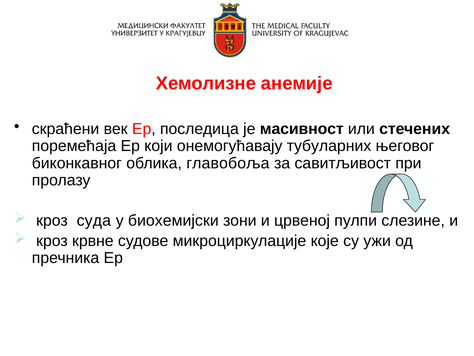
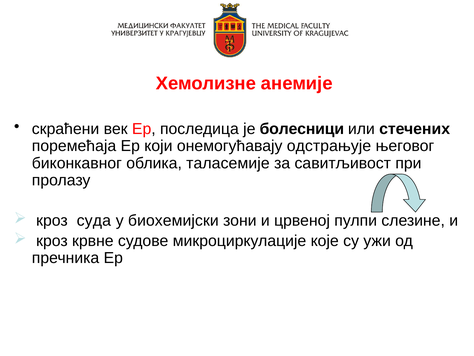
масивност: масивност -> болесници
тубуларних: тубуларних -> одстрањује
главобoља: главобoља -> таласемије
